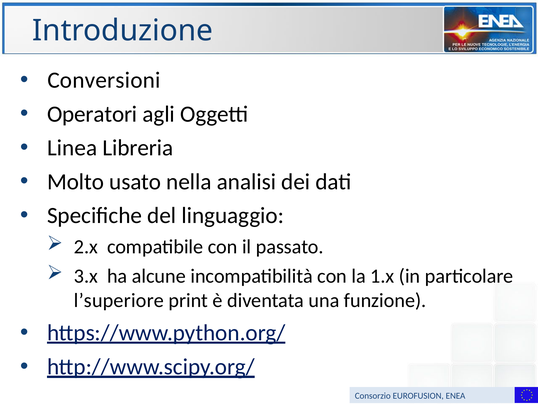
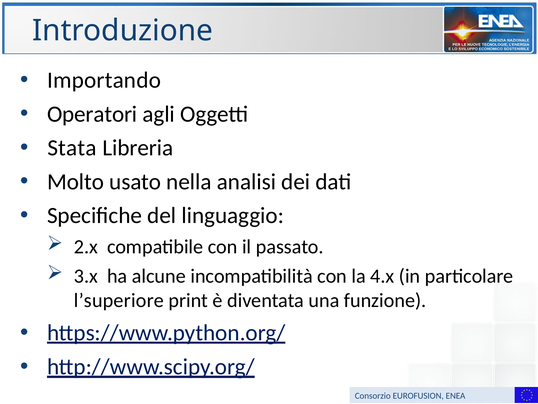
Conversioni: Conversioni -> Importando
Linea: Linea -> Stata
1.x: 1.x -> 4.x
